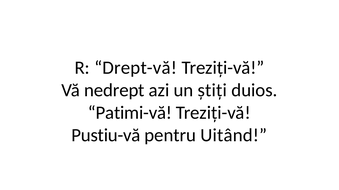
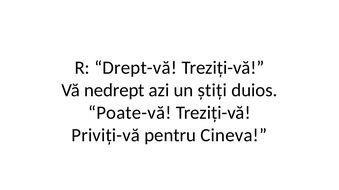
Patimi-vă: Patimi-vă -> Poate-vă
Pustiu-vă: Pustiu-vă -> Priviți-vă
Uitând: Uitând -> Cineva
